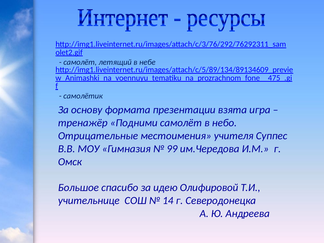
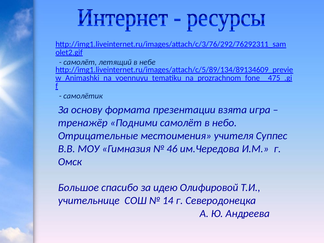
99: 99 -> 46
